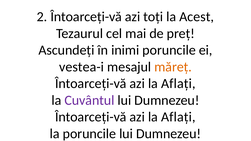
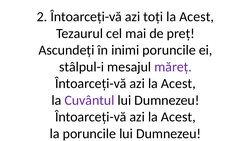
vestea-i: vestea-i -> stâlpul-i
măreț colour: orange -> purple
Aflați at (178, 84): Aflați -> Acest
Aflați at (178, 117): Aflați -> Acest
